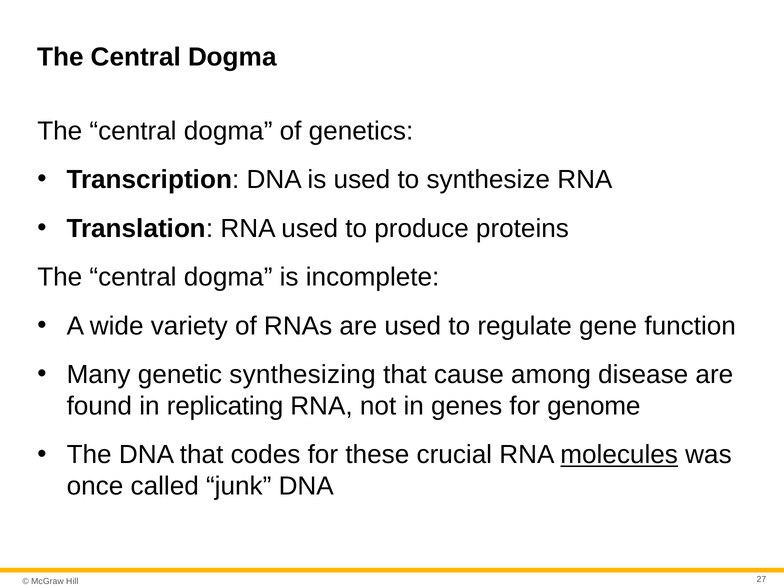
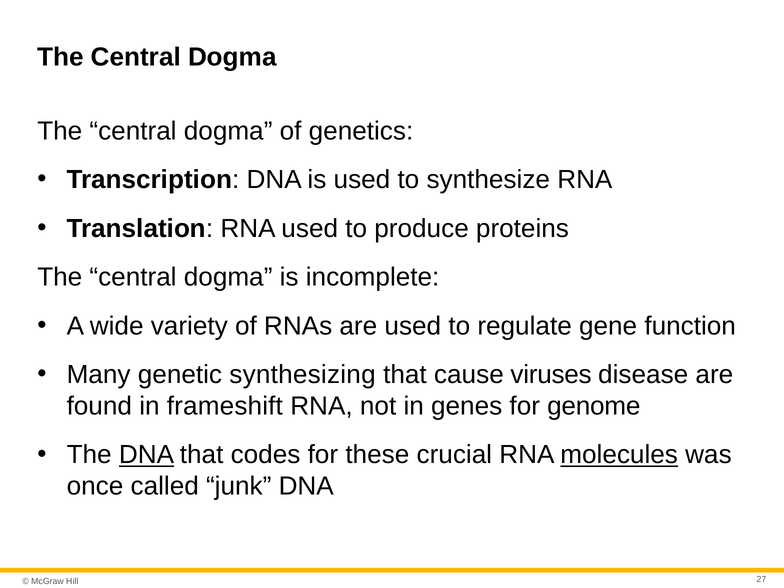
among: among -> viruses
replicating: replicating -> frameshift
DNA at (146, 455) underline: none -> present
